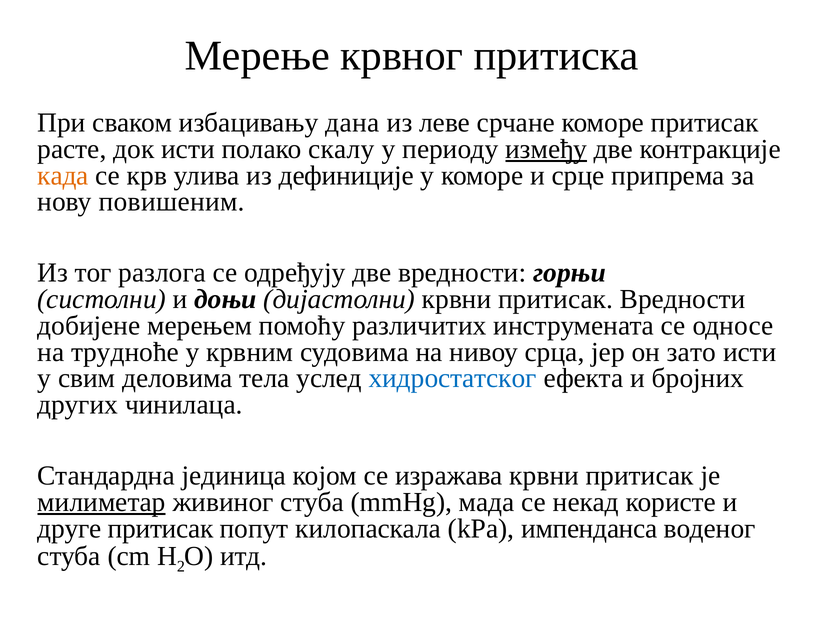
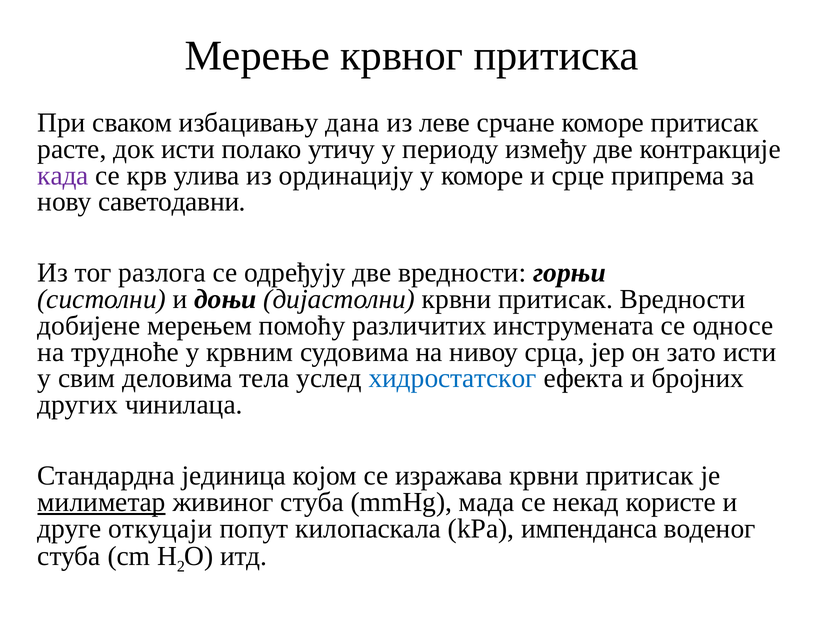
скалу: скалу -> утичу
између underline: present -> none
када colour: orange -> purple
дефиниције: дефиниције -> ординацију
повишеним: повишеним -> саветодавни
друге притисак: притисак -> откуцаји
